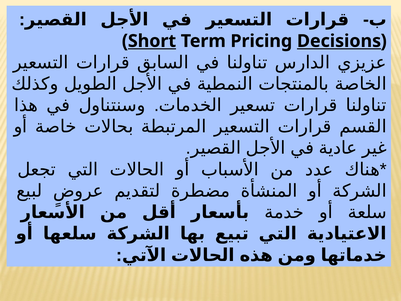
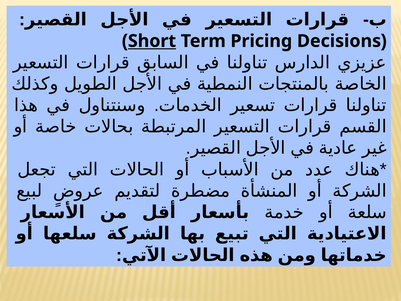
Decisions underline: present -> none
